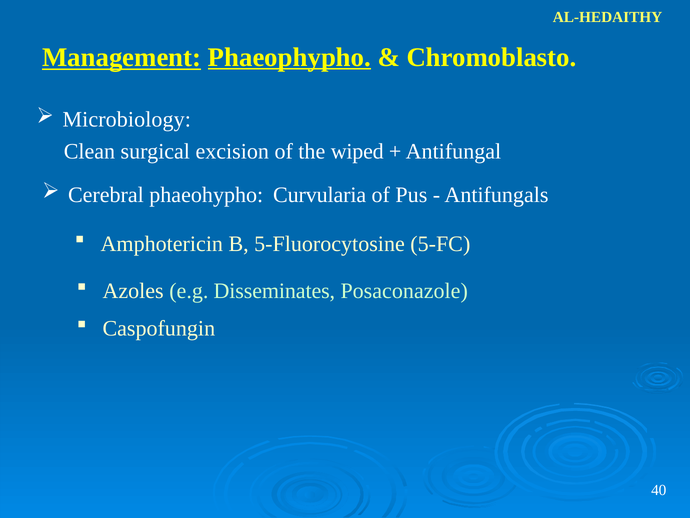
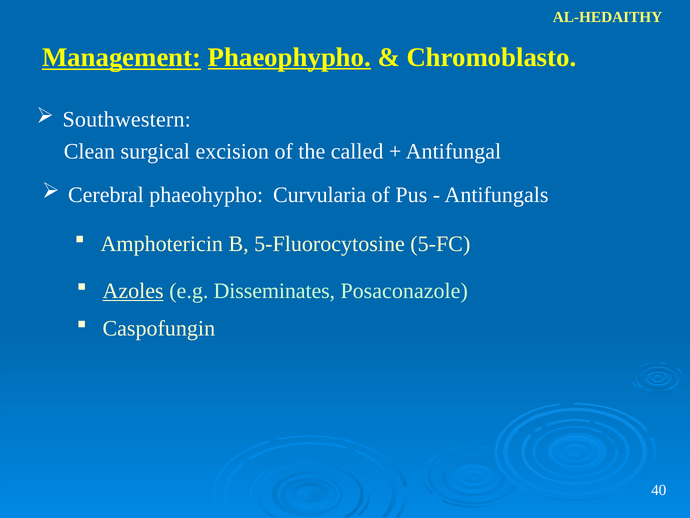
Microbiology: Microbiology -> Southwestern
wiped: wiped -> called
Azoles underline: none -> present
